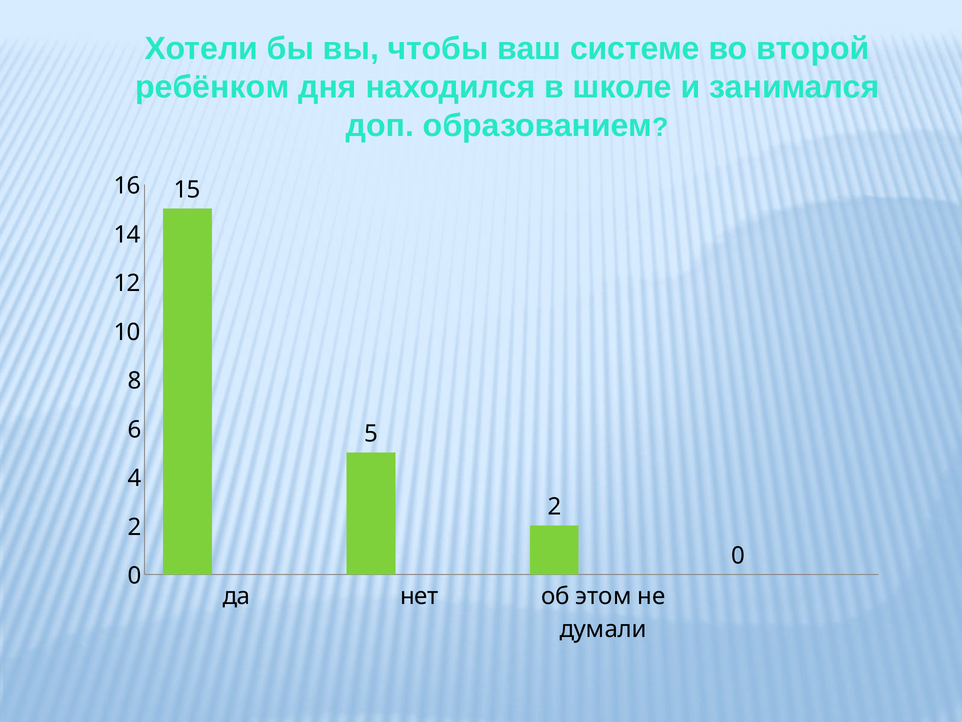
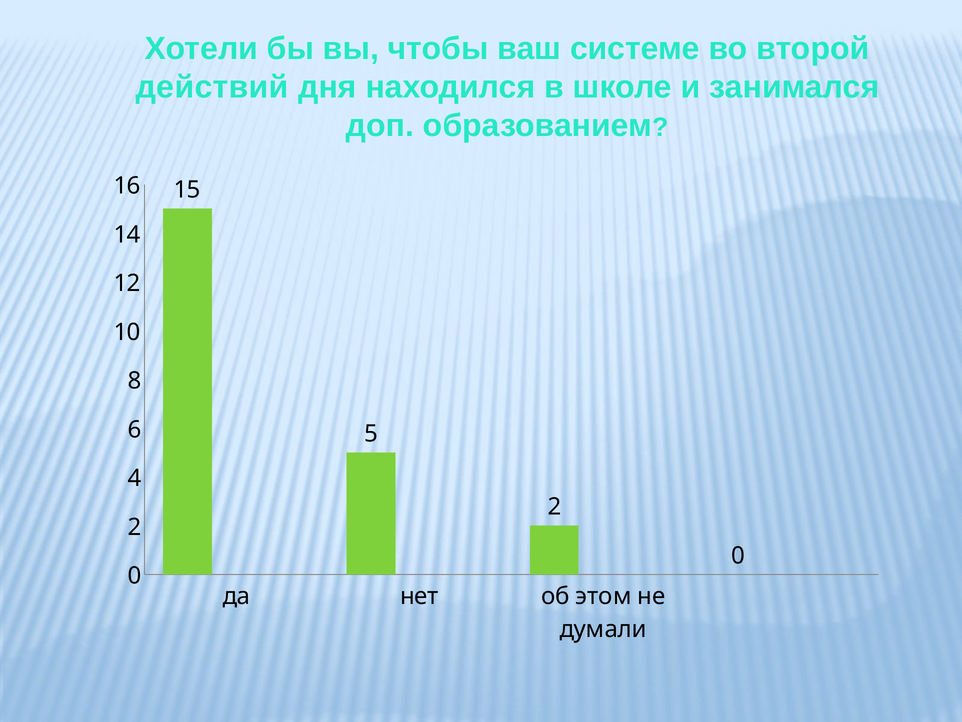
ребёнком: ребёнком -> действий
